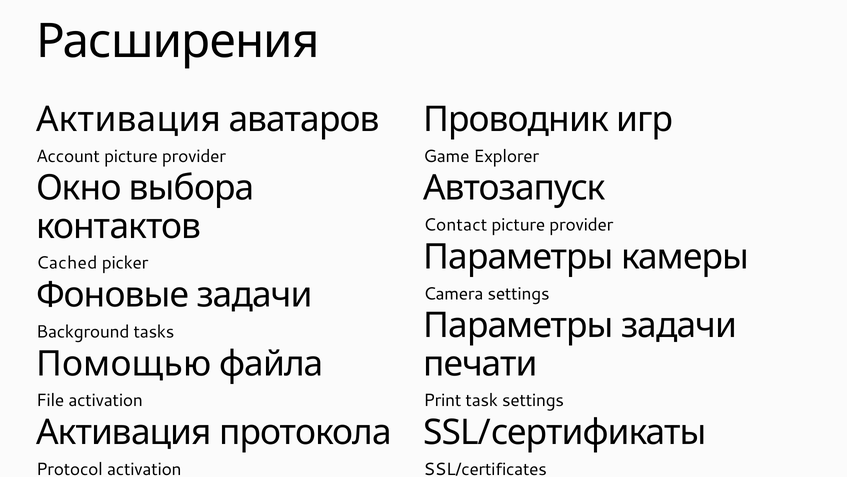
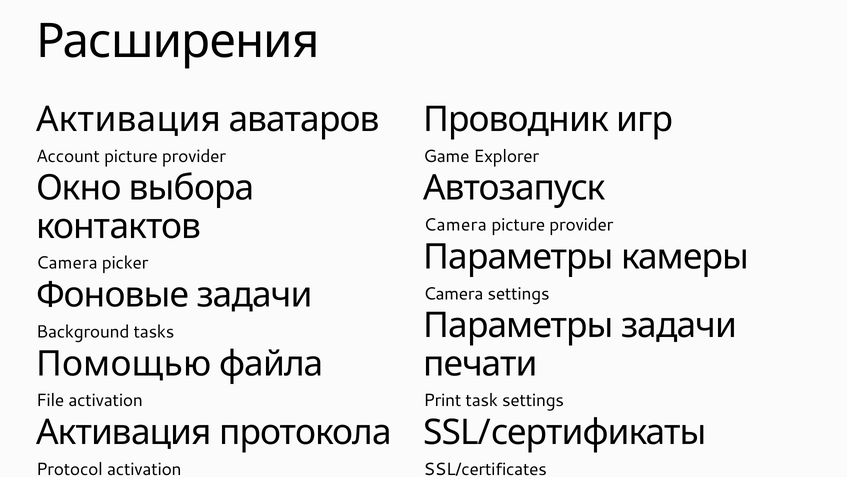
Contact at (455, 225): Contact -> Camera
Cached at (67, 263): Cached -> Camera
